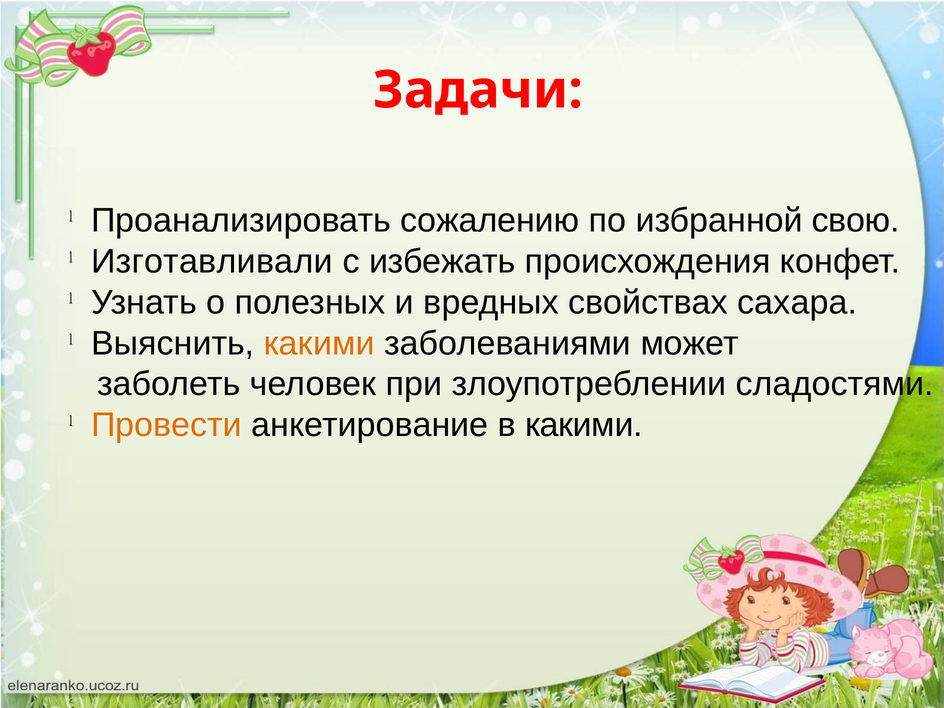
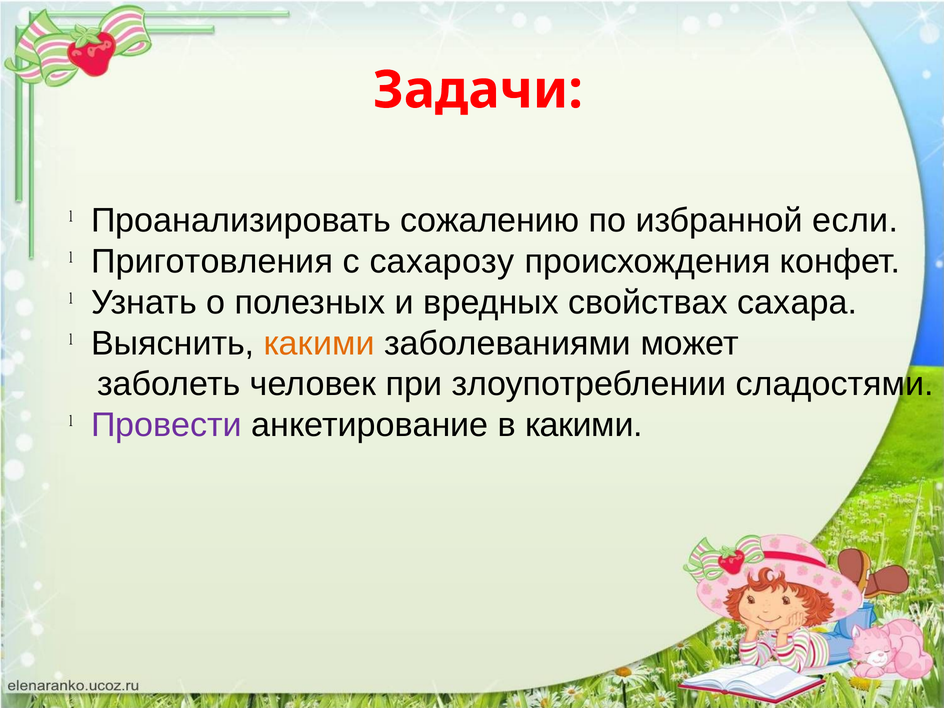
свою: свою -> если
Изготавливали: Изготавливали -> Приготовления
избежать: избежать -> сахарозу
Провести colour: orange -> purple
